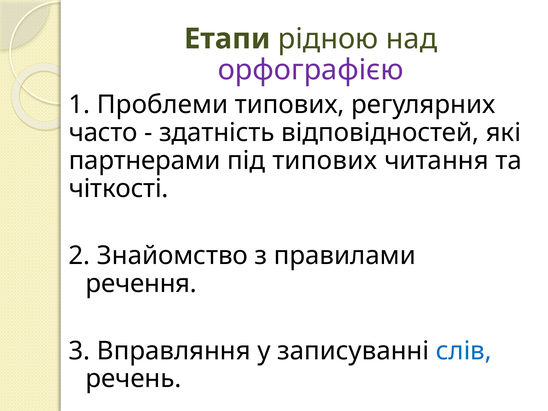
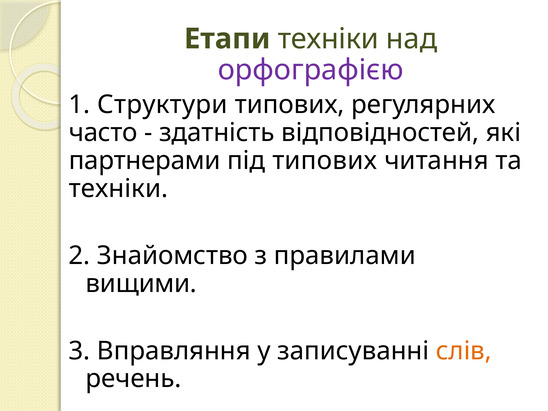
Етапи рідною: рідною -> техніки
Проблеми: Проблеми -> Структури
чіткості at (119, 189): чіткості -> техніки
речення: речення -> вищими
слів colour: blue -> orange
